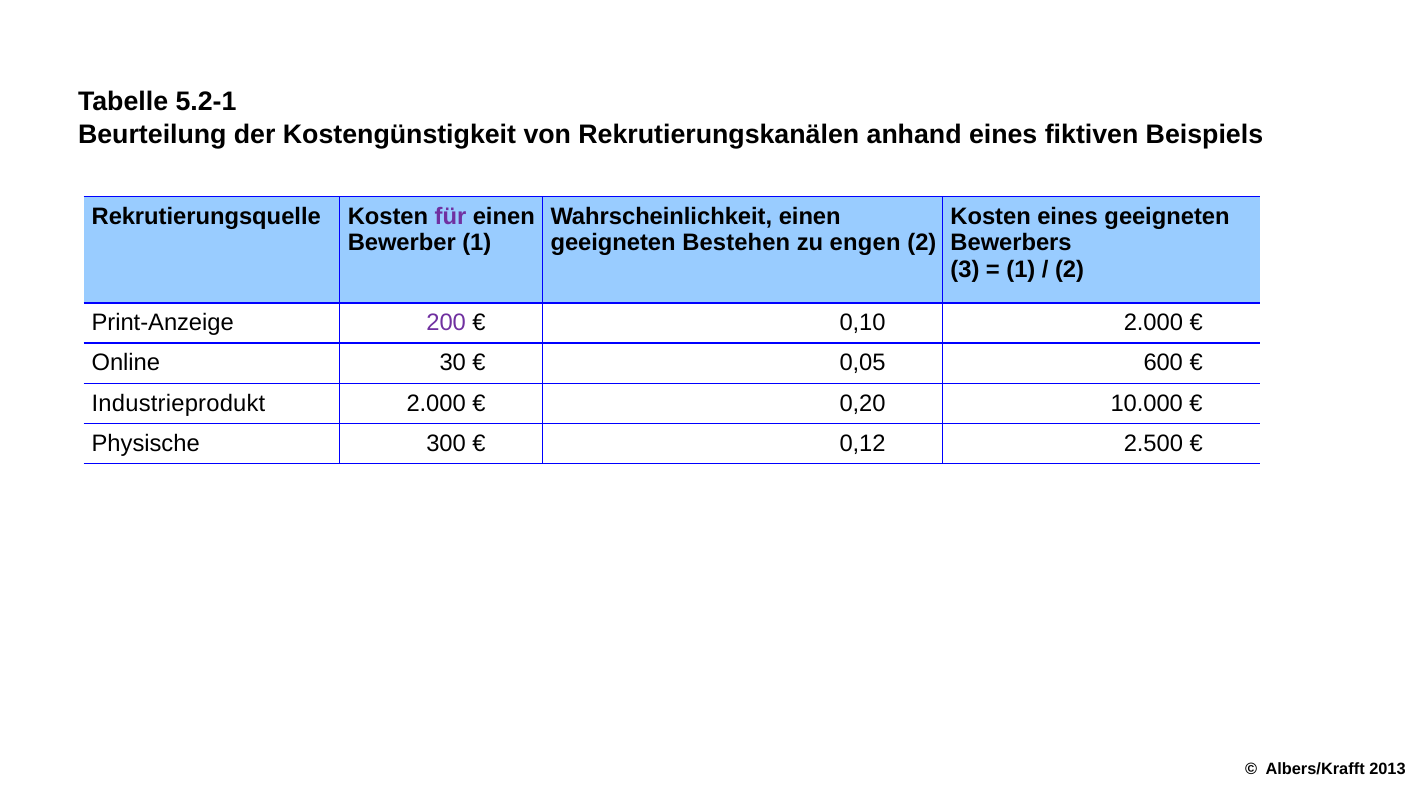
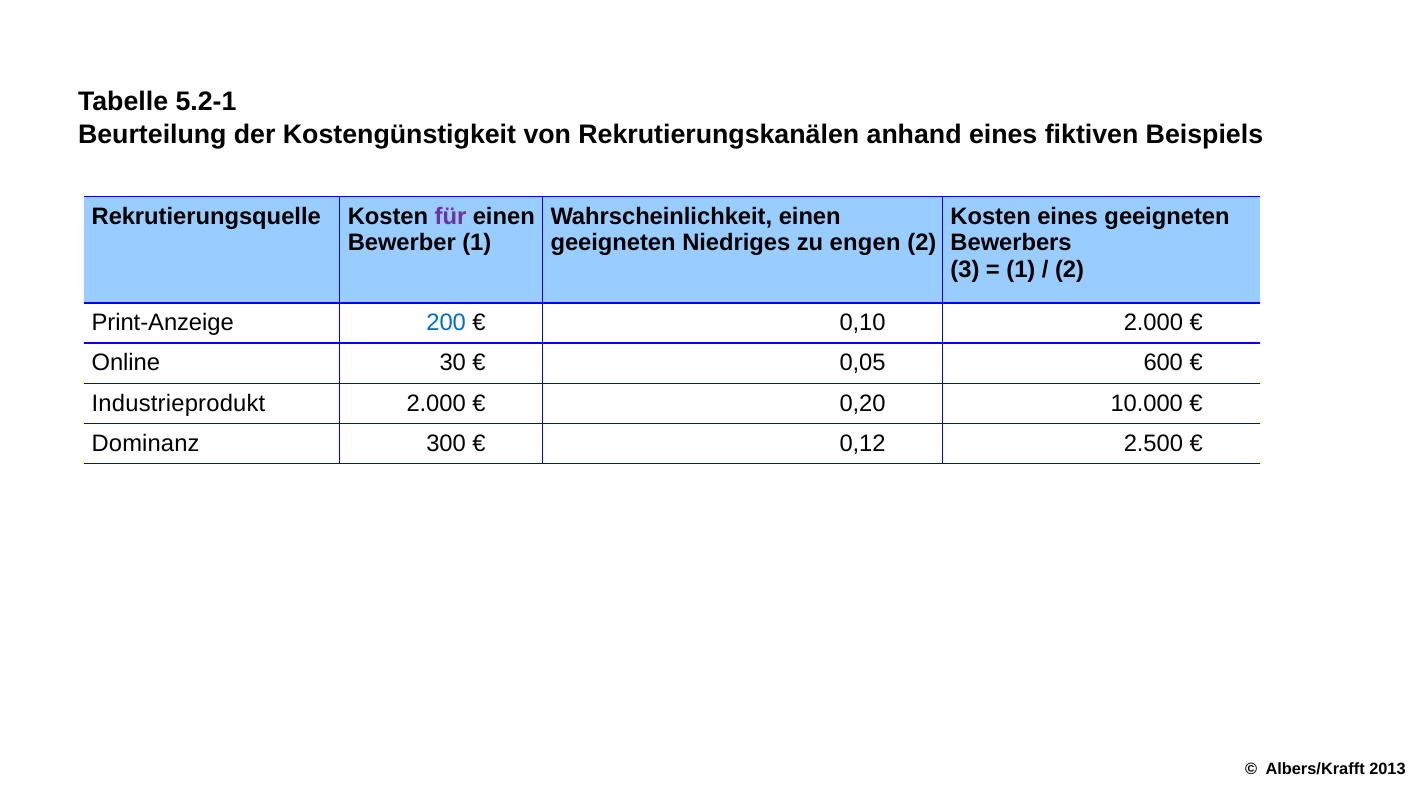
Bestehen: Bestehen -> Niedriges
200 colour: purple -> blue
Physische: Physische -> Dominanz
